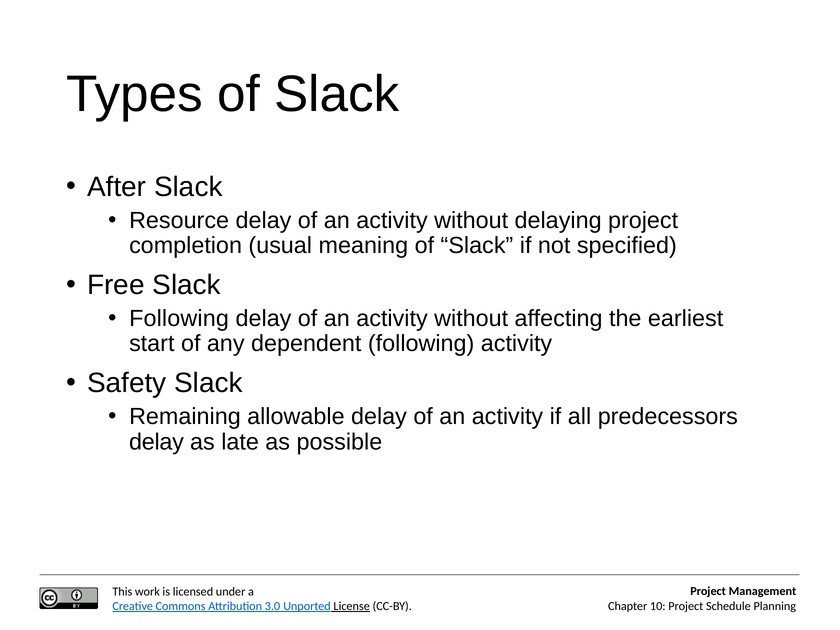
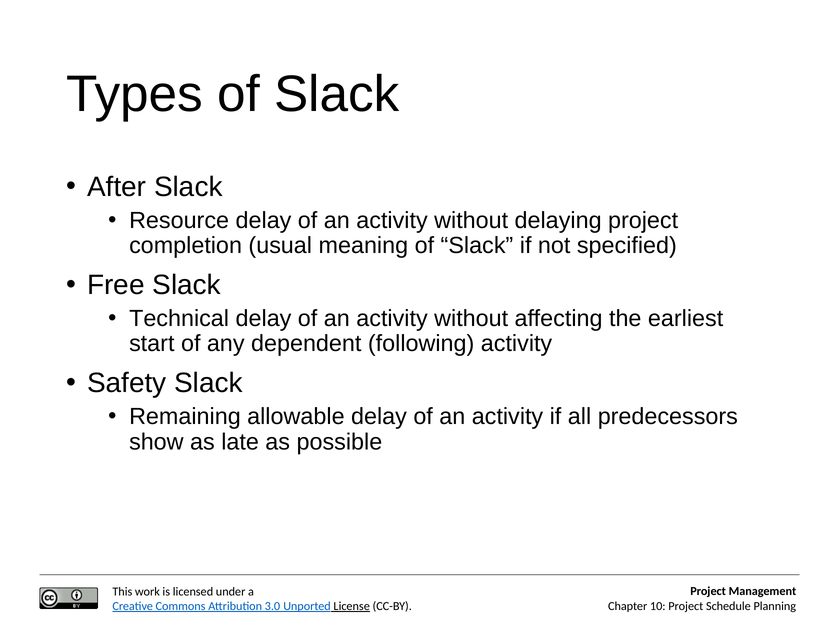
Following at (179, 319): Following -> Technical
delay at (156, 442): delay -> show
